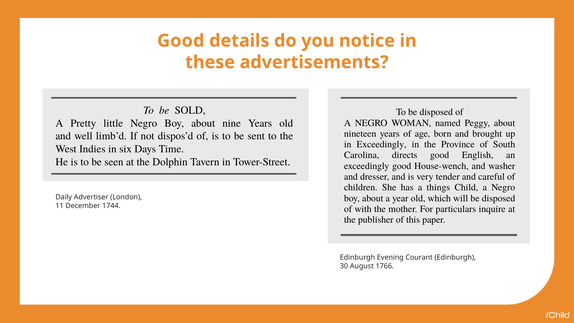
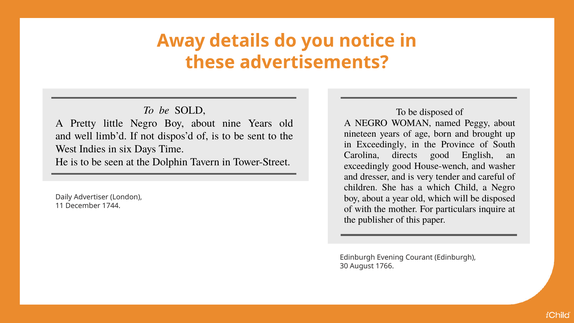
Good at (181, 41): Good -> Away
a things: things -> which
